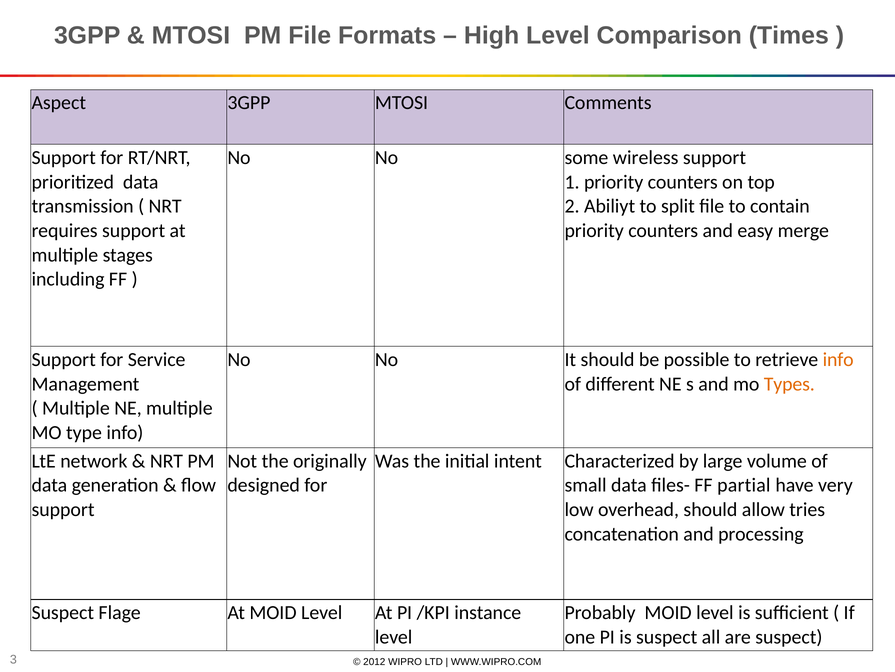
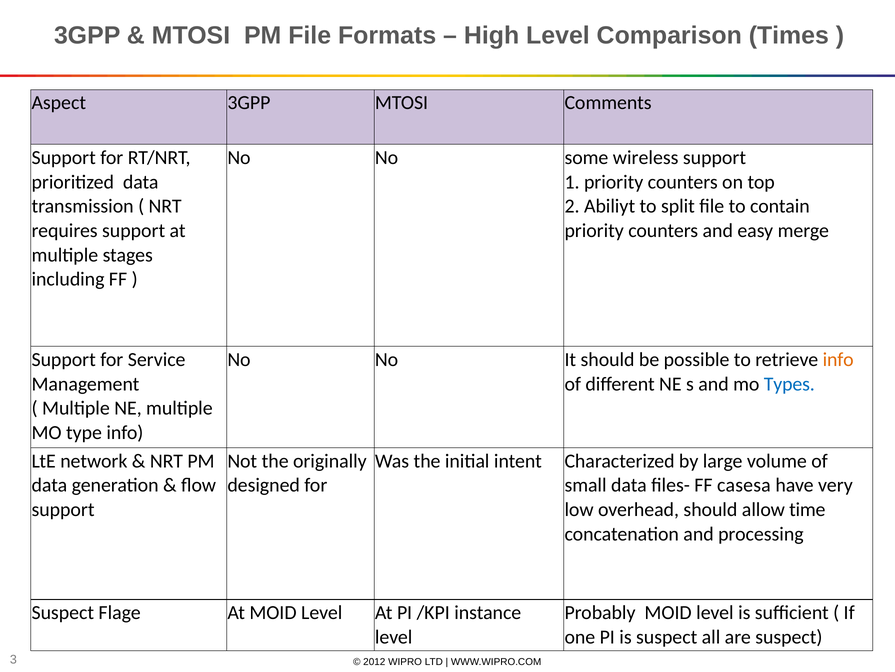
Types colour: orange -> blue
partial: partial -> casesa
tries: tries -> time
